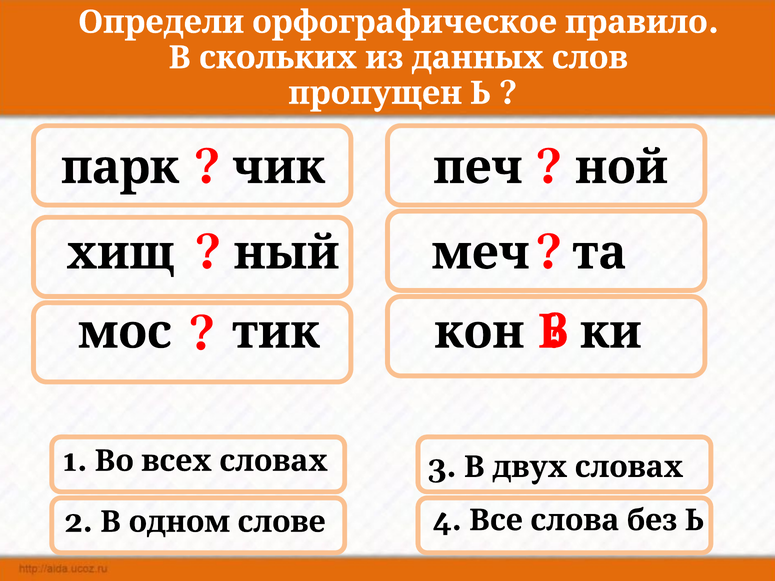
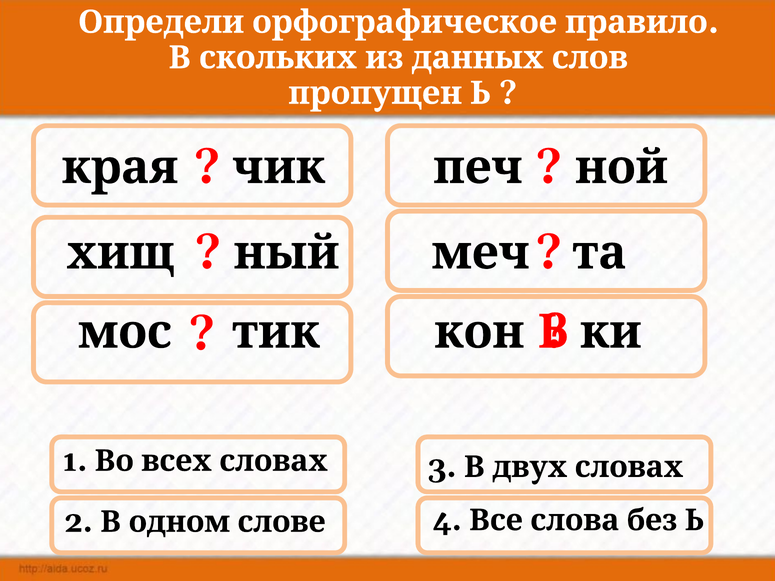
парк: парк -> края
